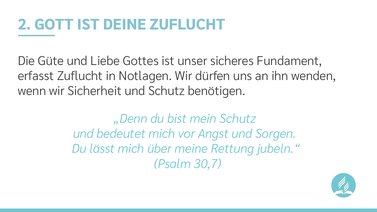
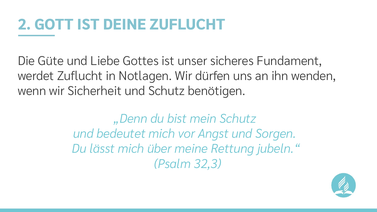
erfasst: erfasst -> werdet
30,7: 30,7 -> 32,3
